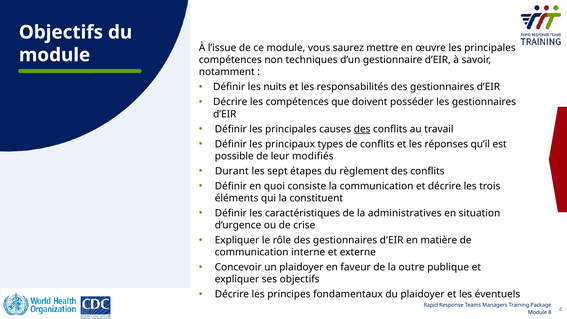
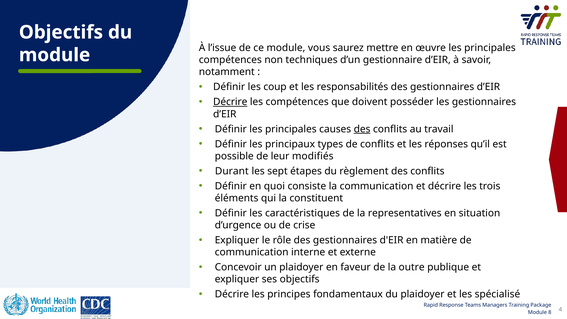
nuits: nuits -> coup
Décrire at (230, 102) underline: none -> present
administratives: administratives -> representatives
éventuels: éventuels -> spécialisé
